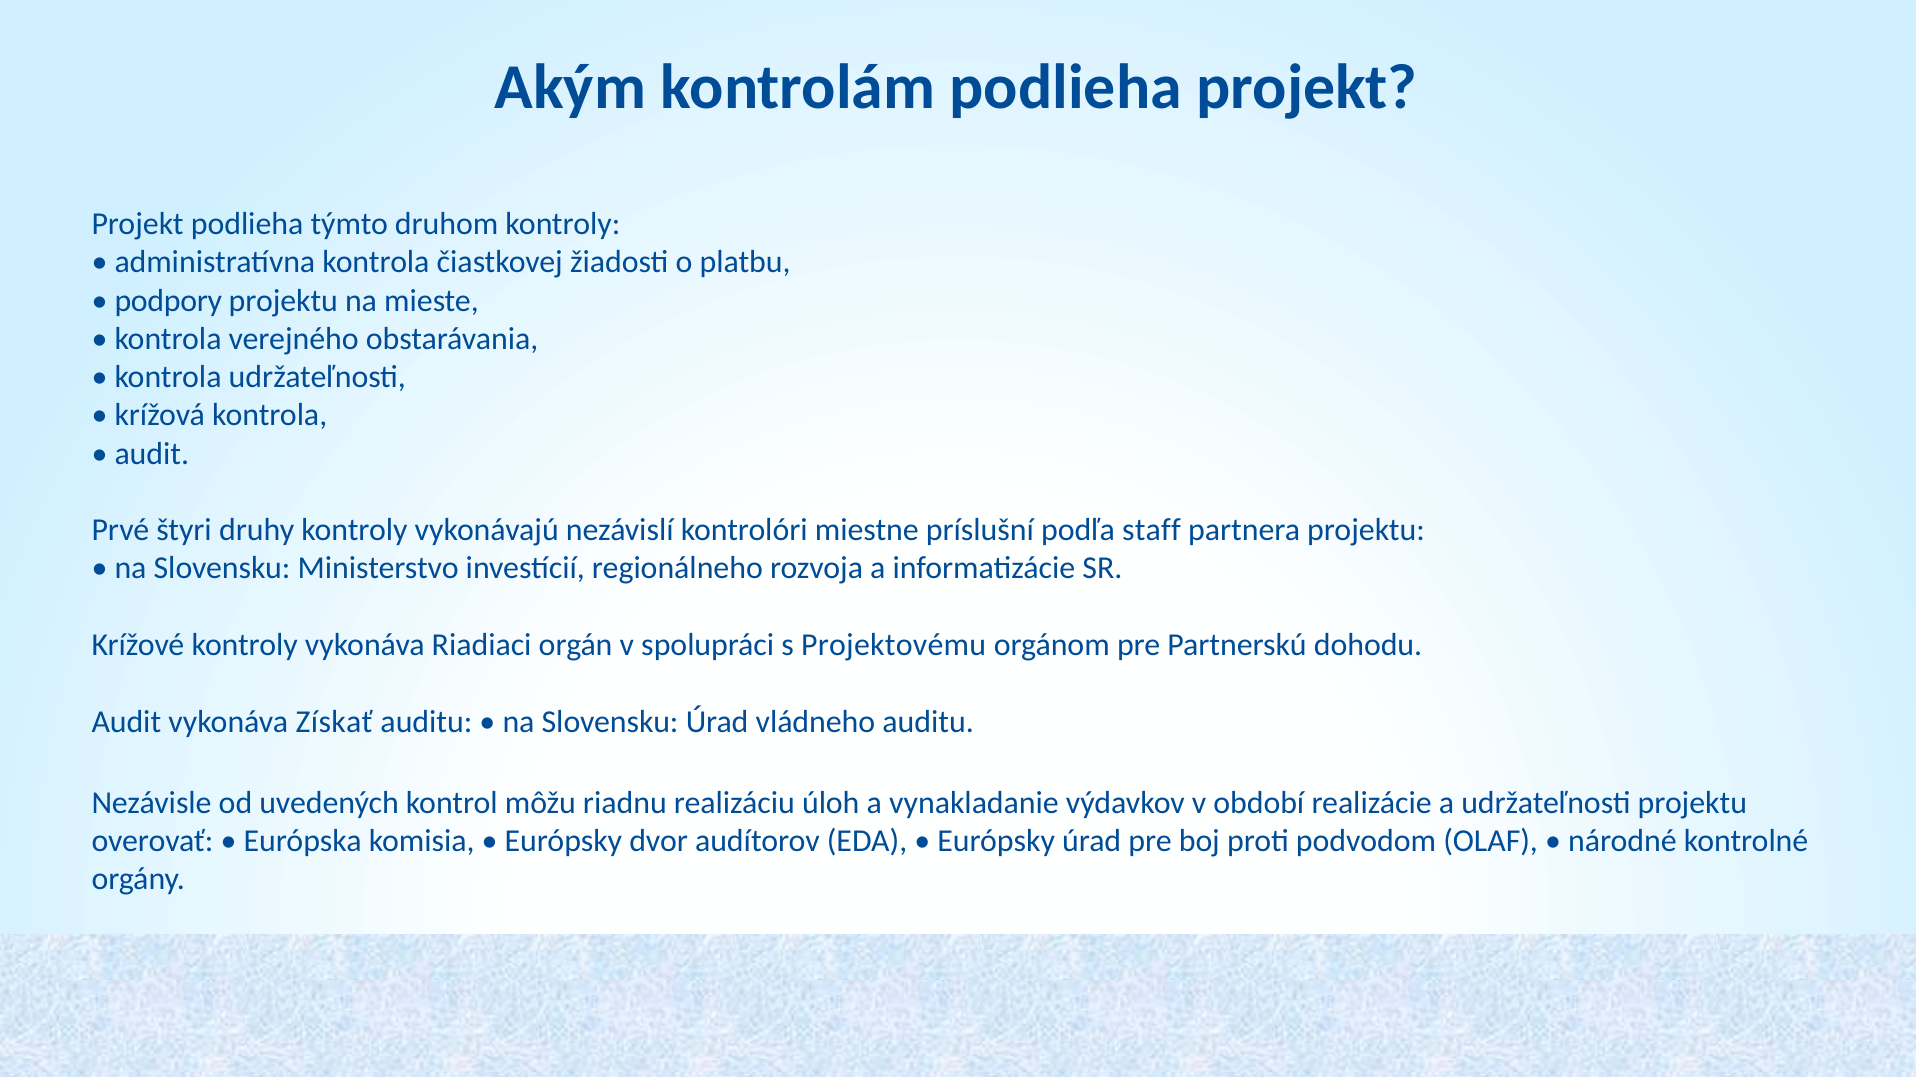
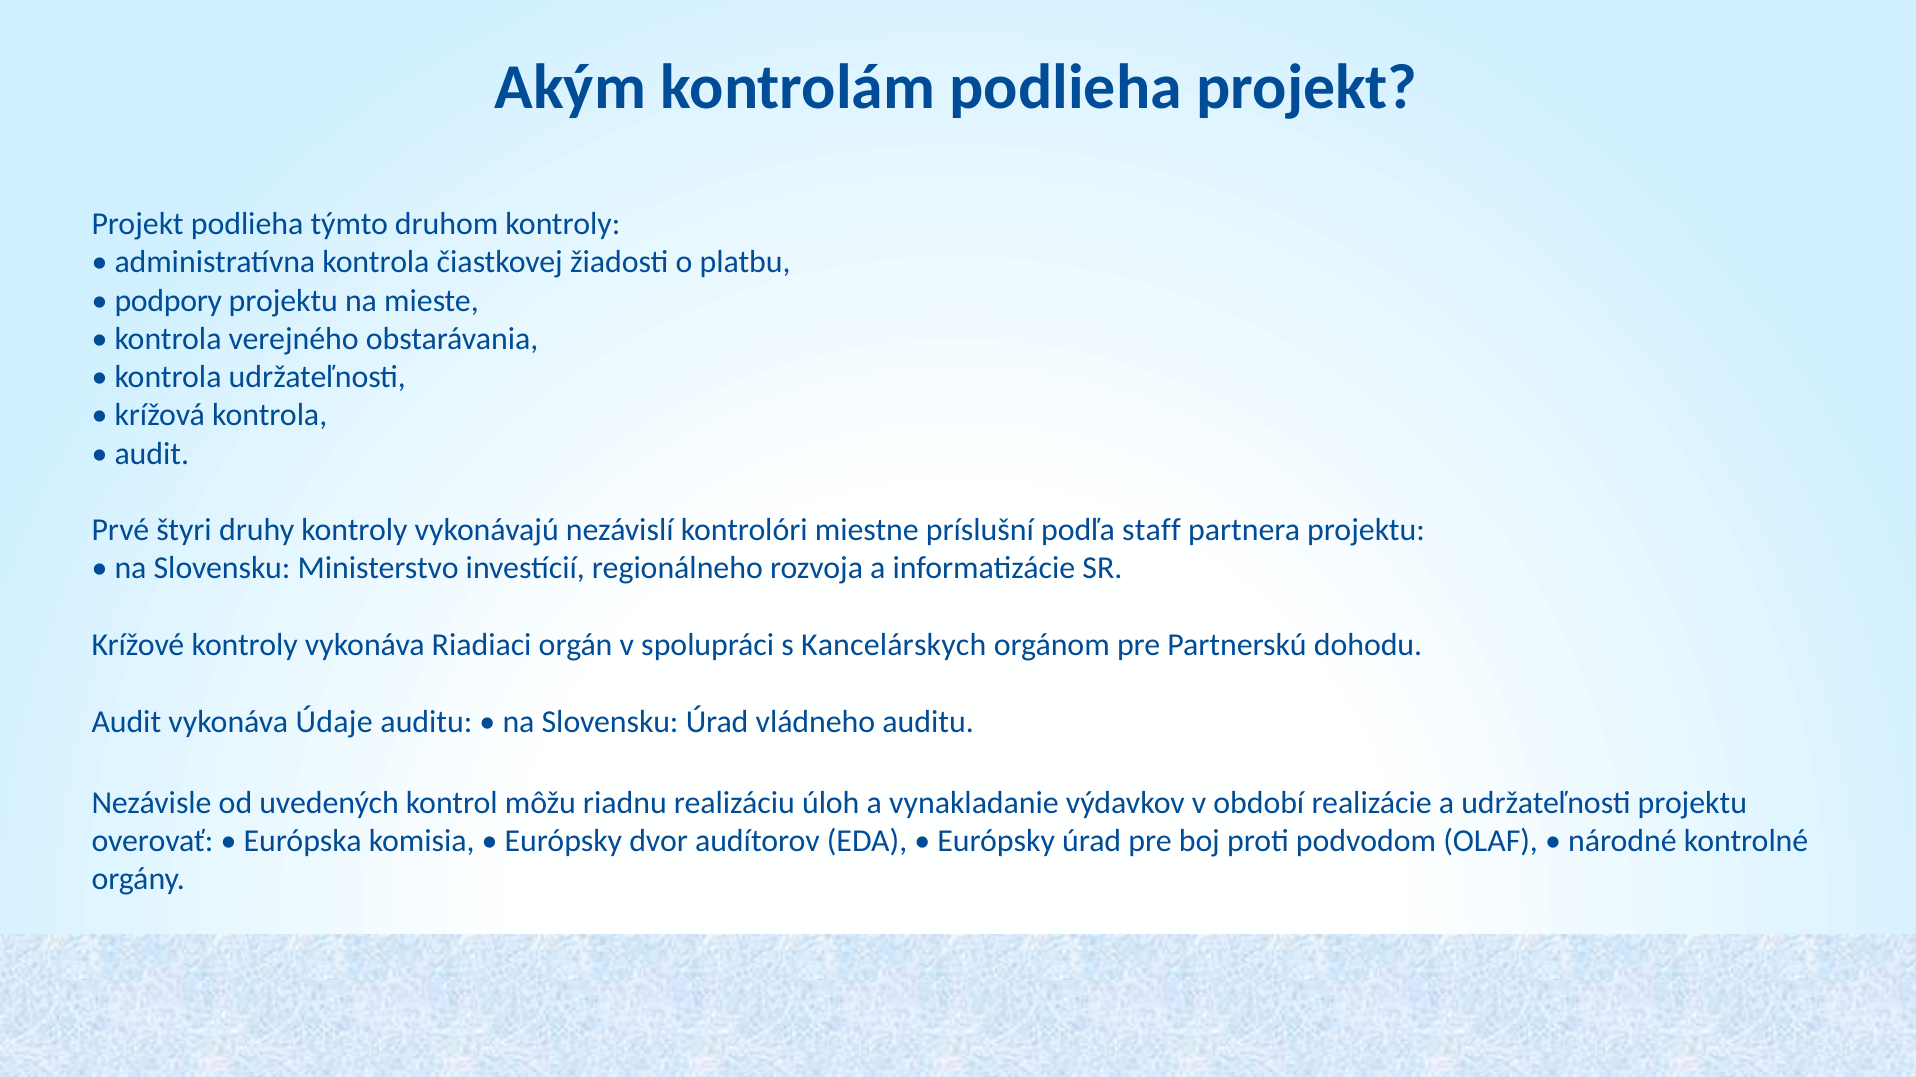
Projektovému: Projektovému -> Kancelárskych
Získať: Získať -> Údaje
